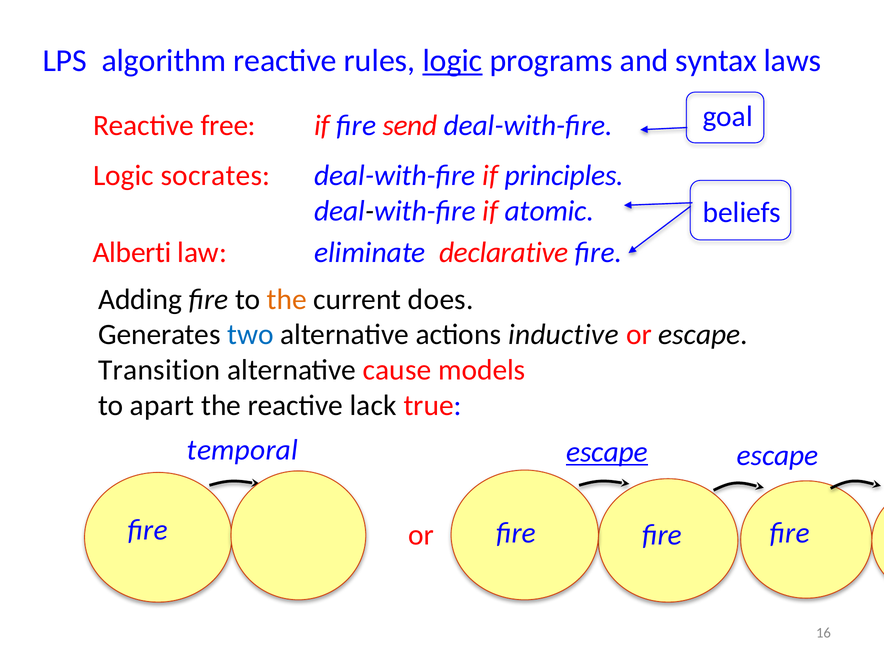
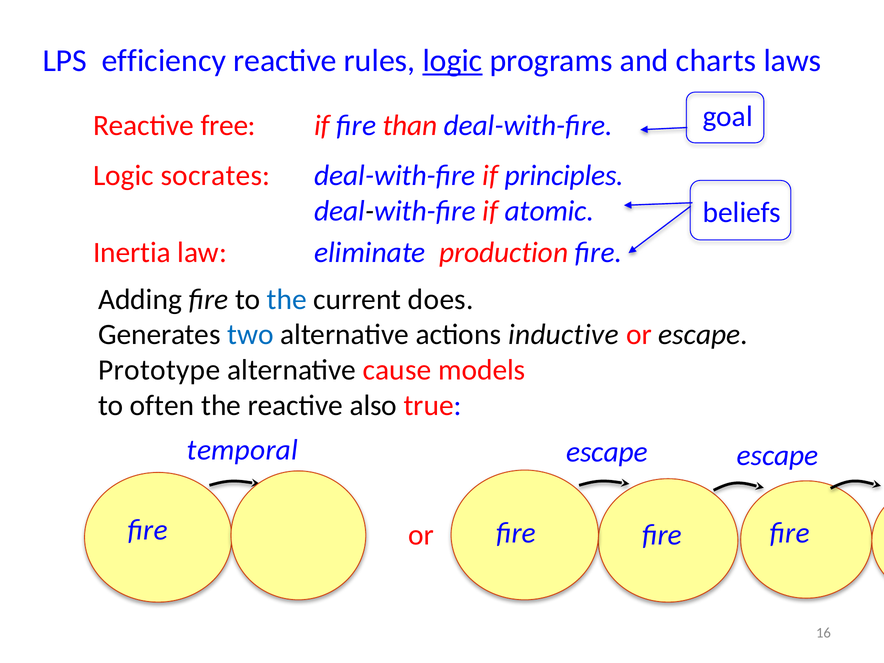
algorithm: algorithm -> efficiency
syntax: syntax -> charts
send: send -> than
Alberti: Alberti -> Inertia
declarative: declarative -> production
the at (287, 299) colour: orange -> blue
Transition: Transition -> Prototype
apart: apart -> often
lack: lack -> also
escape at (607, 452) underline: present -> none
